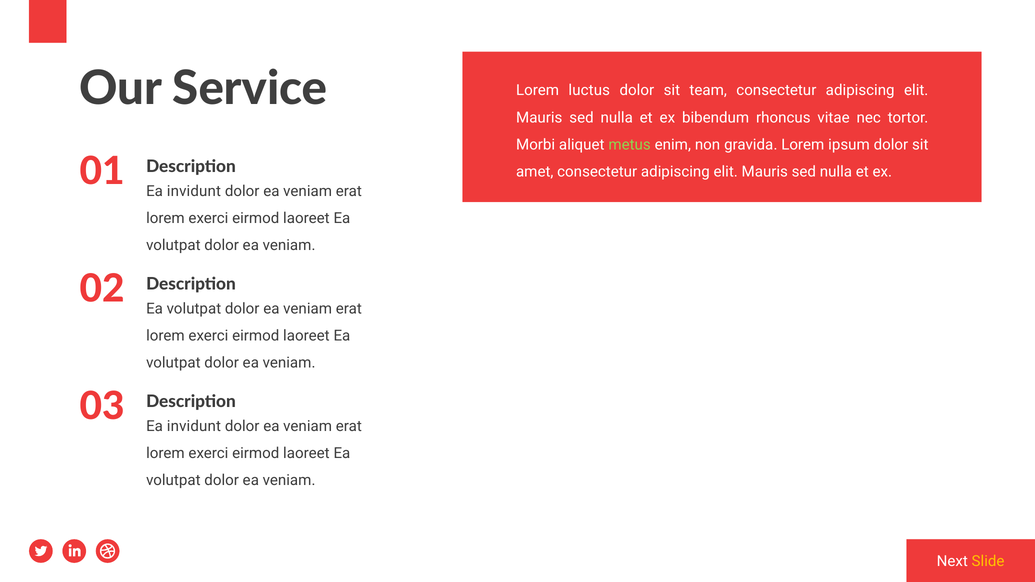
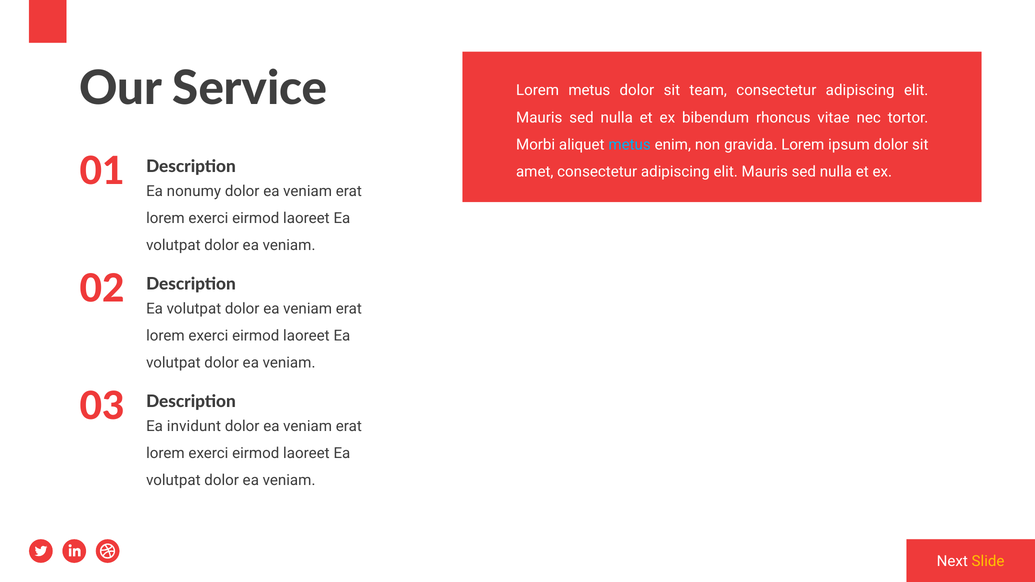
Lorem luctus: luctus -> metus
metus at (630, 145) colour: light green -> light blue
invidunt at (194, 191): invidunt -> nonumy
